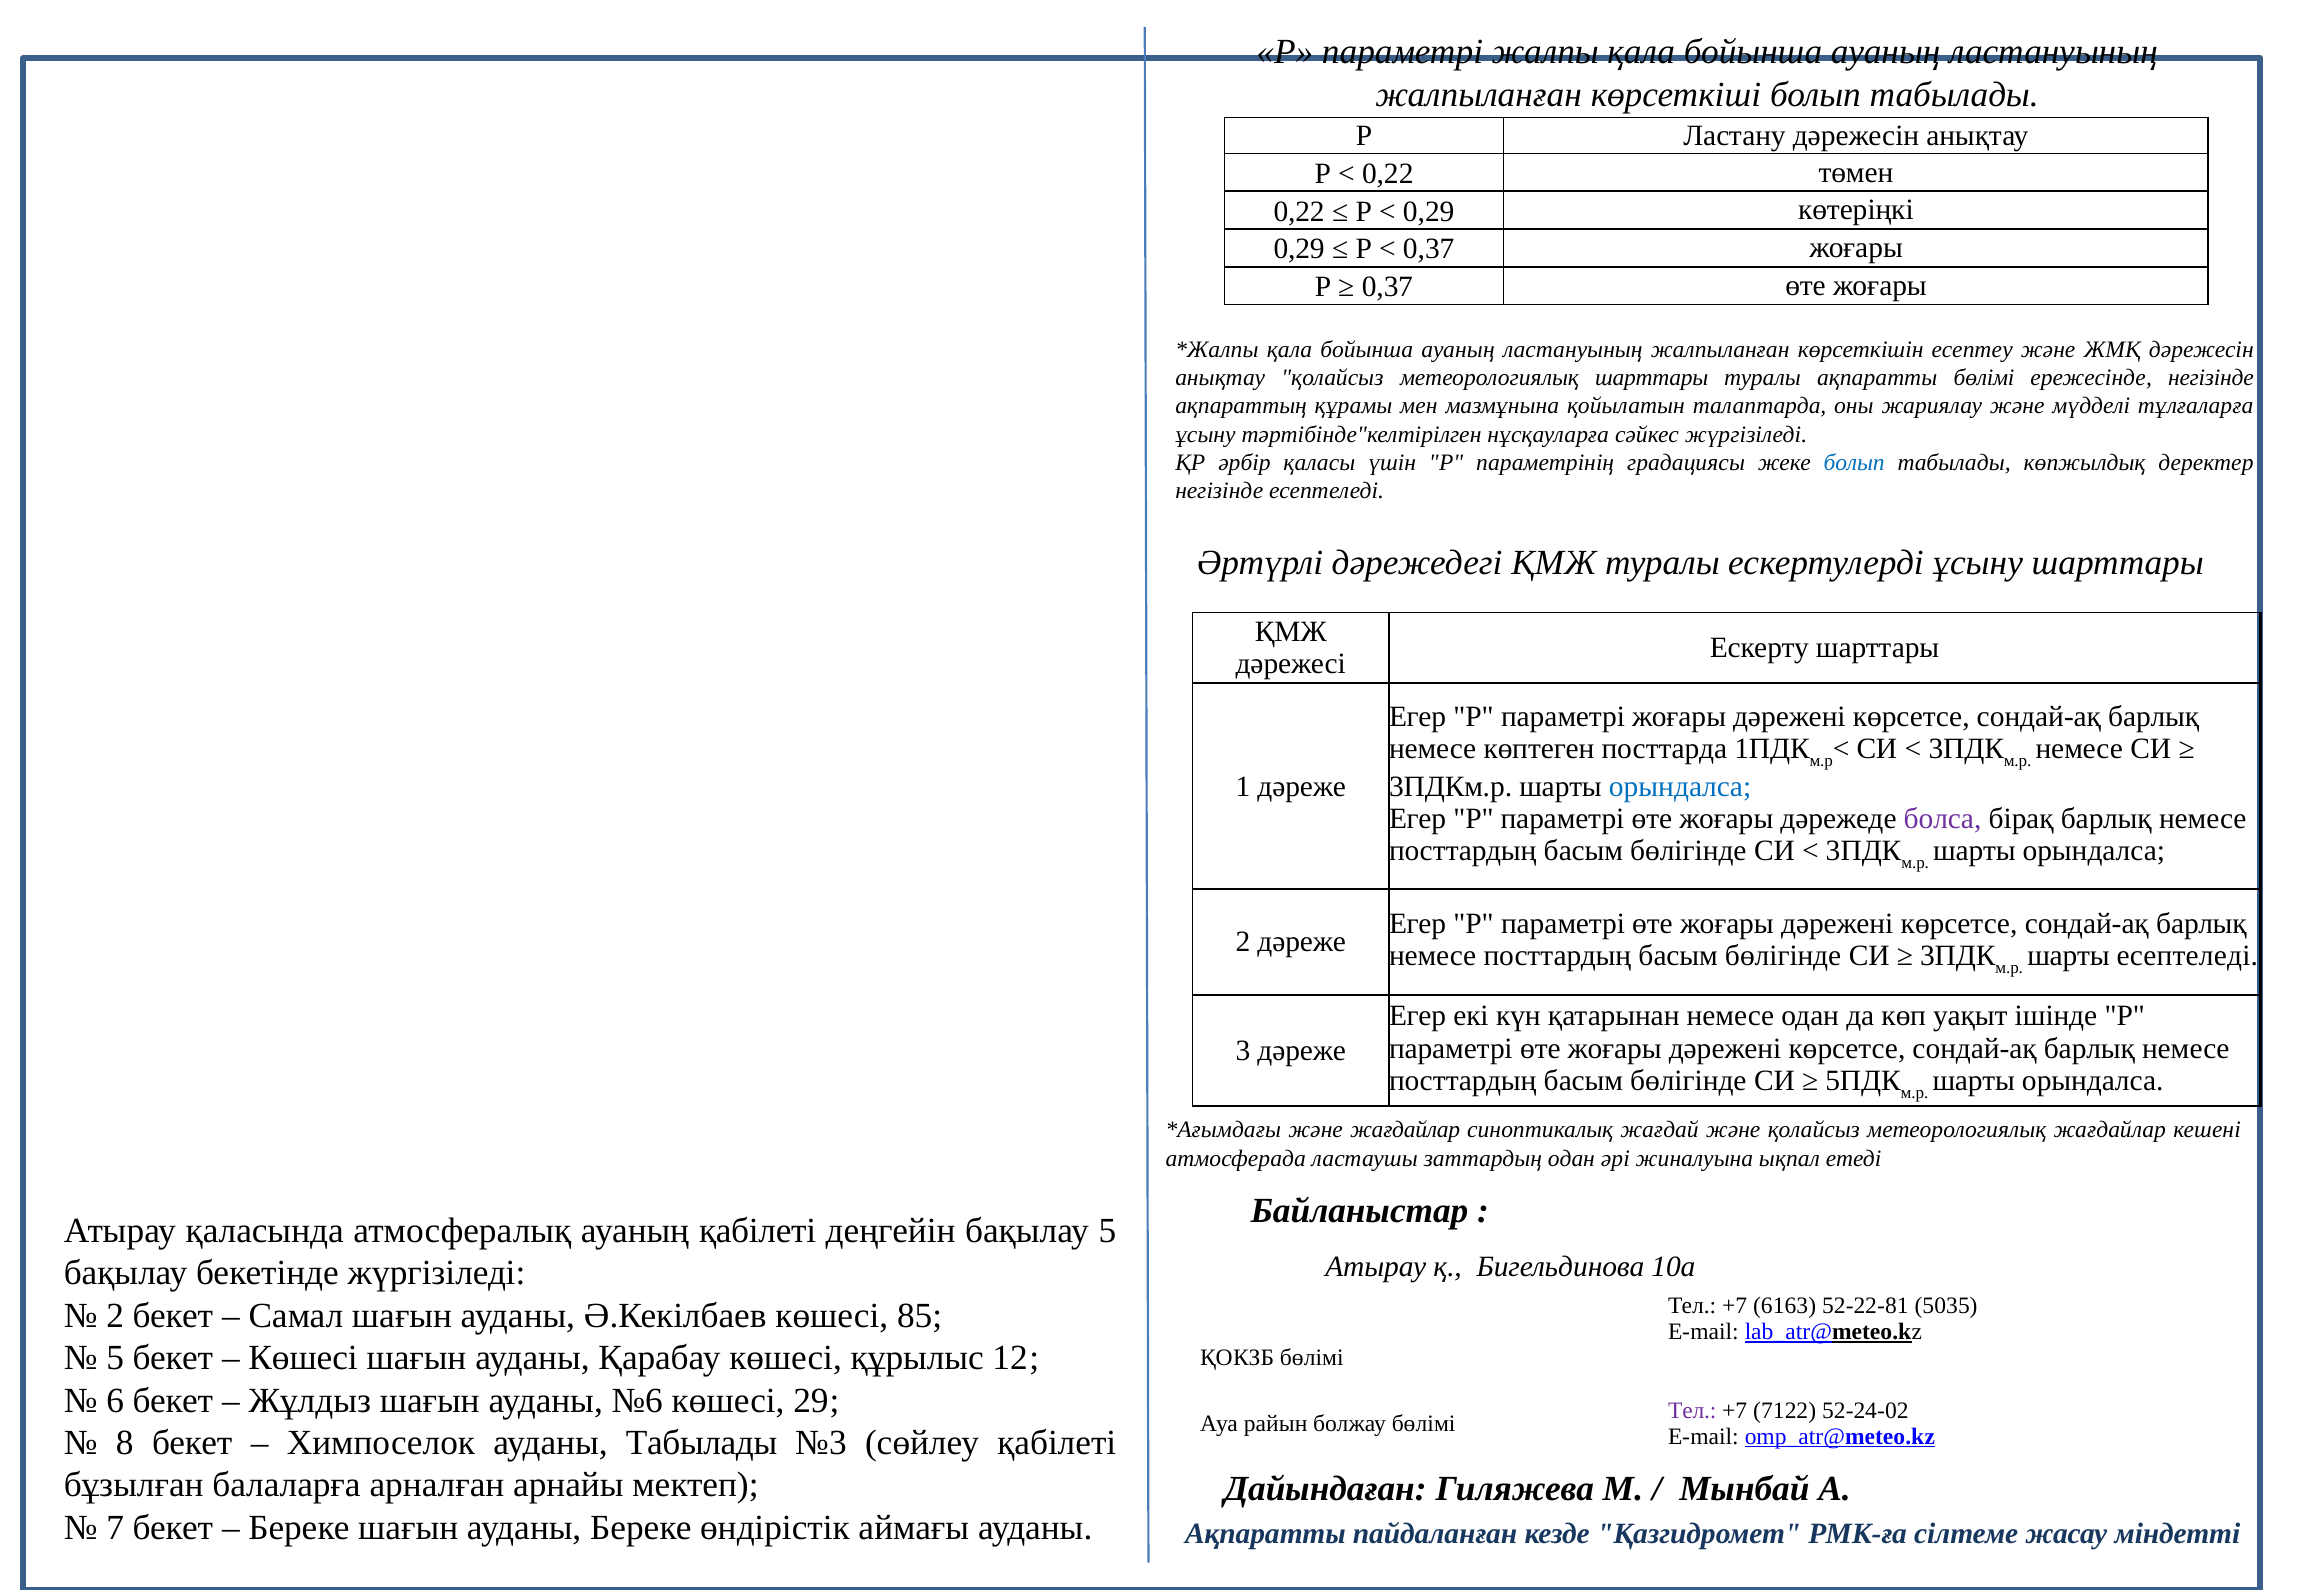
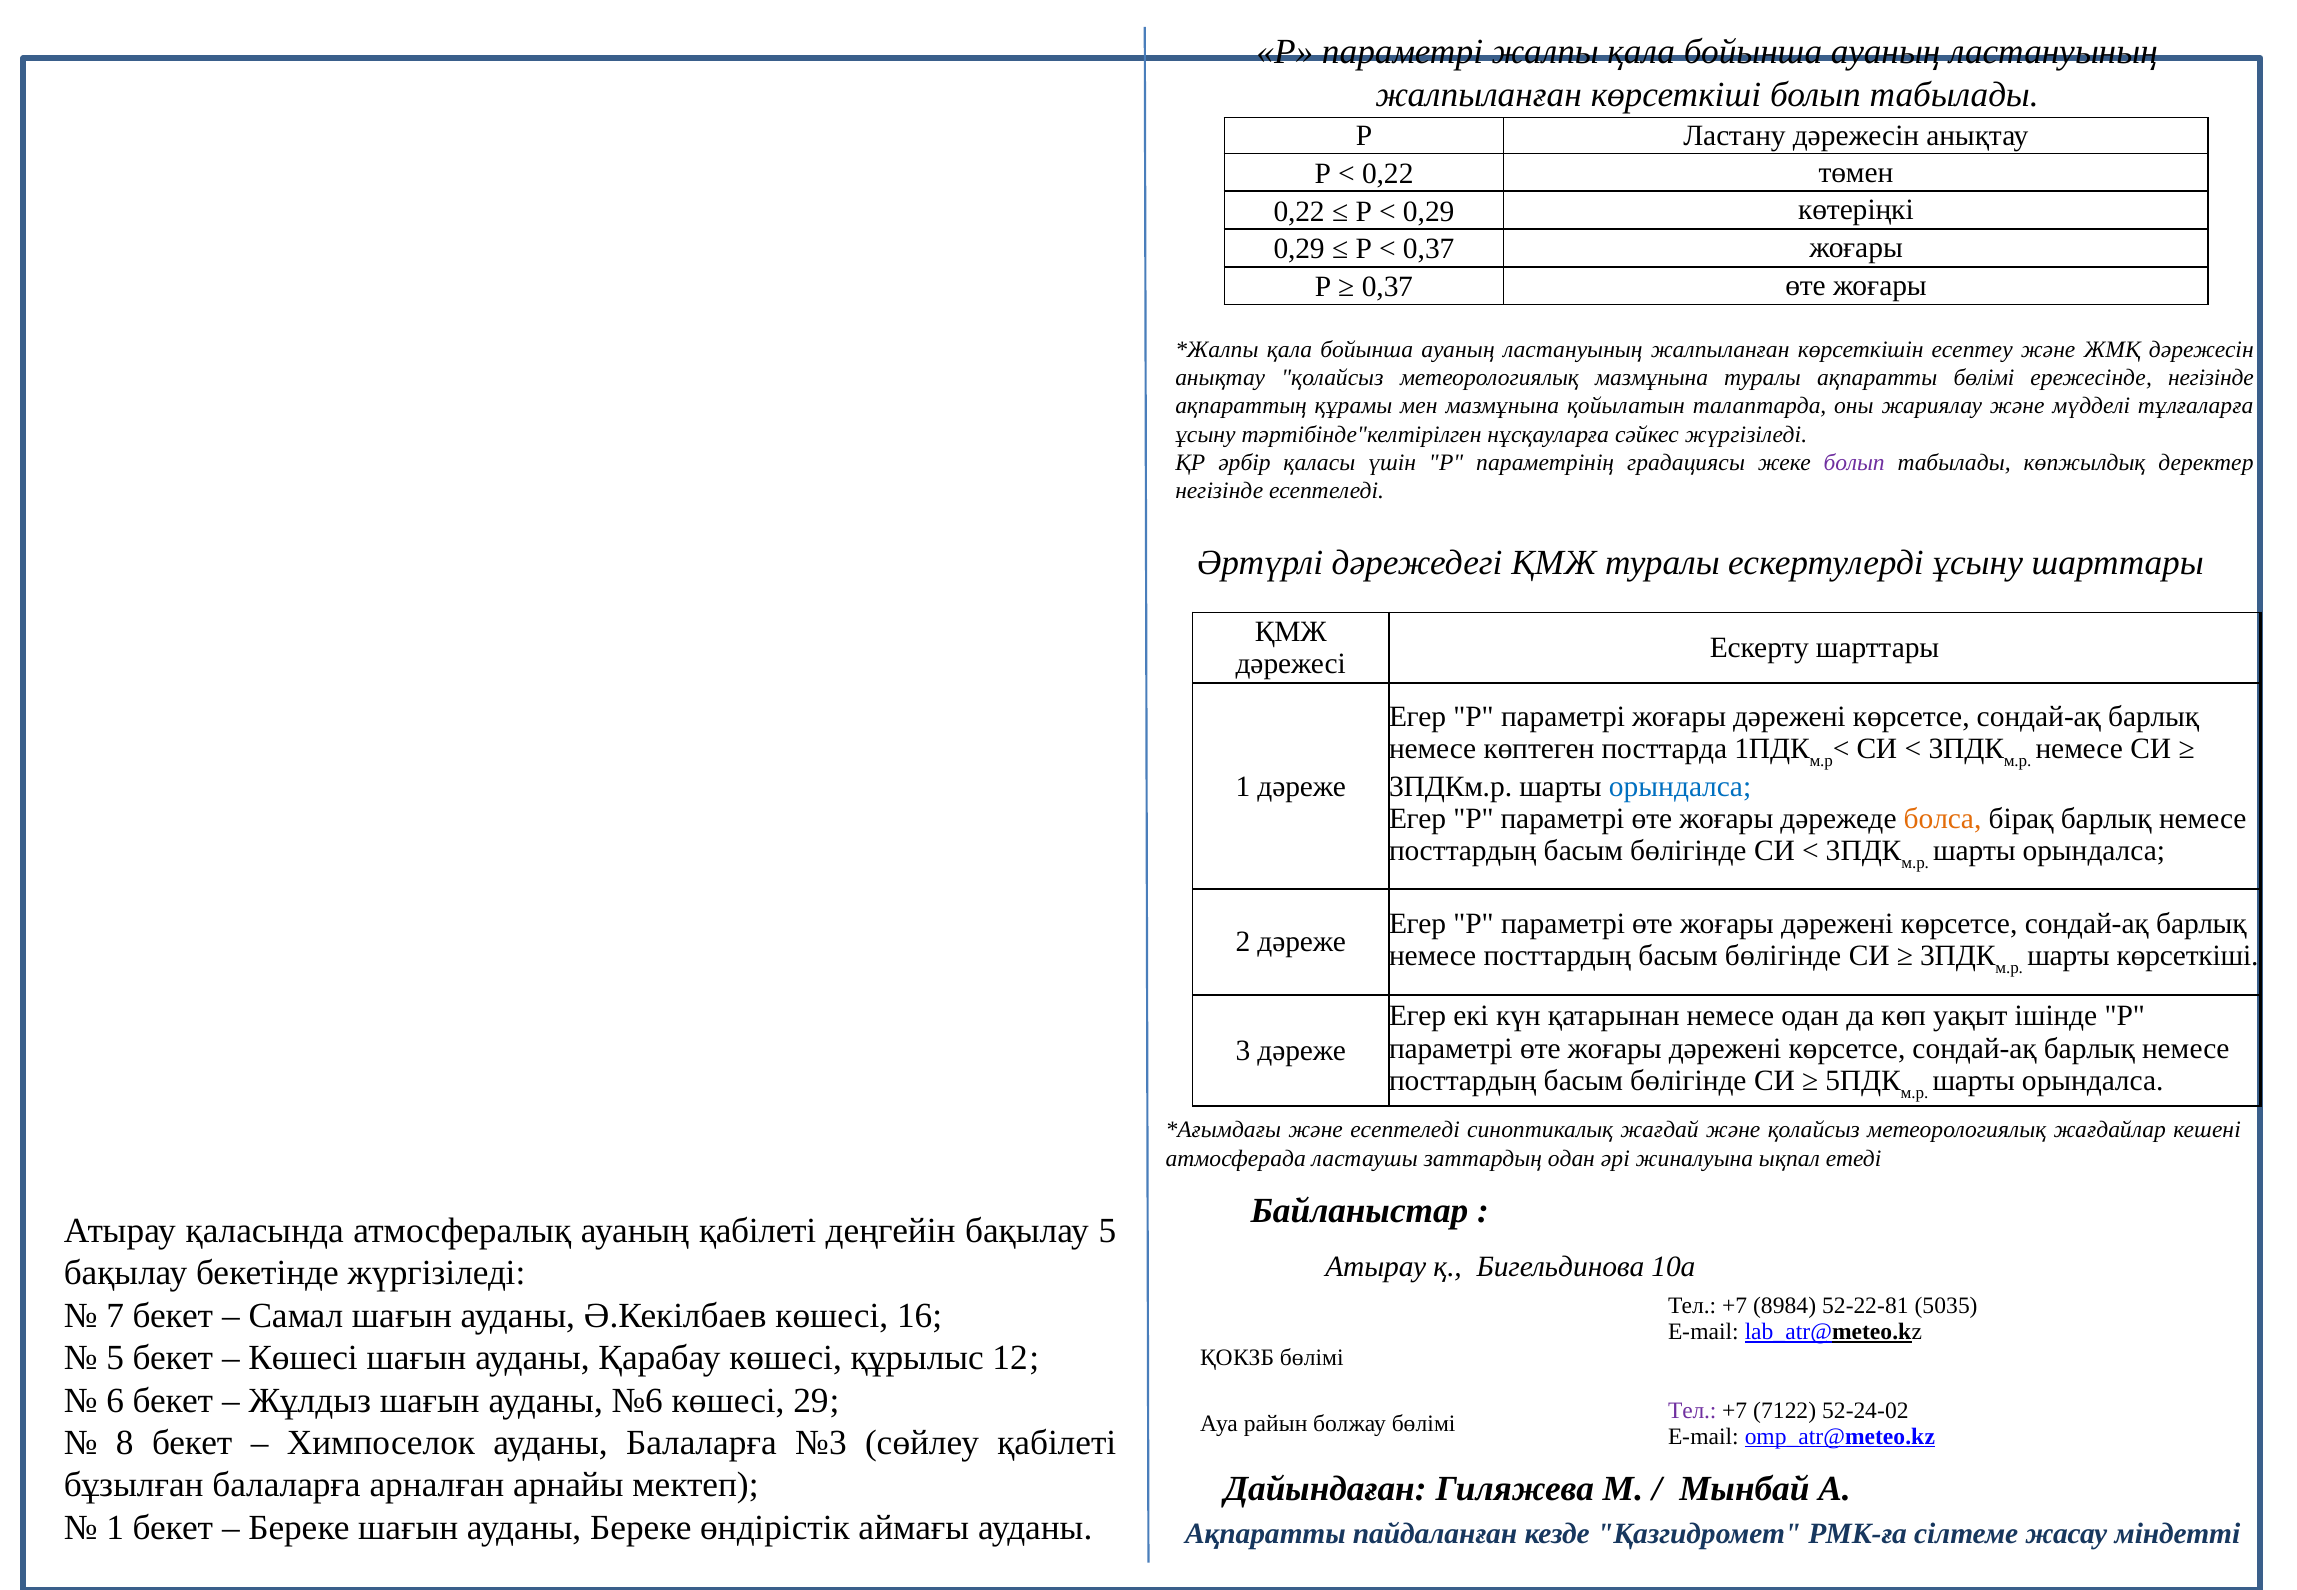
метеорологиялық шарттары: шарттары -> мазмұнына
болып at (1854, 463) colour: blue -> purple
болса colour: purple -> orange
шарты есептеледі: есептеледі -> көрсеткіші
және жағдайлар: жағдайлар -> есептеледі
6163: 6163 -> 8984
2 at (115, 1316): 2 -> 7
85: 85 -> 16
ауданы Табылады: Табылады -> Балаларға
7 at (115, 1528): 7 -> 1
